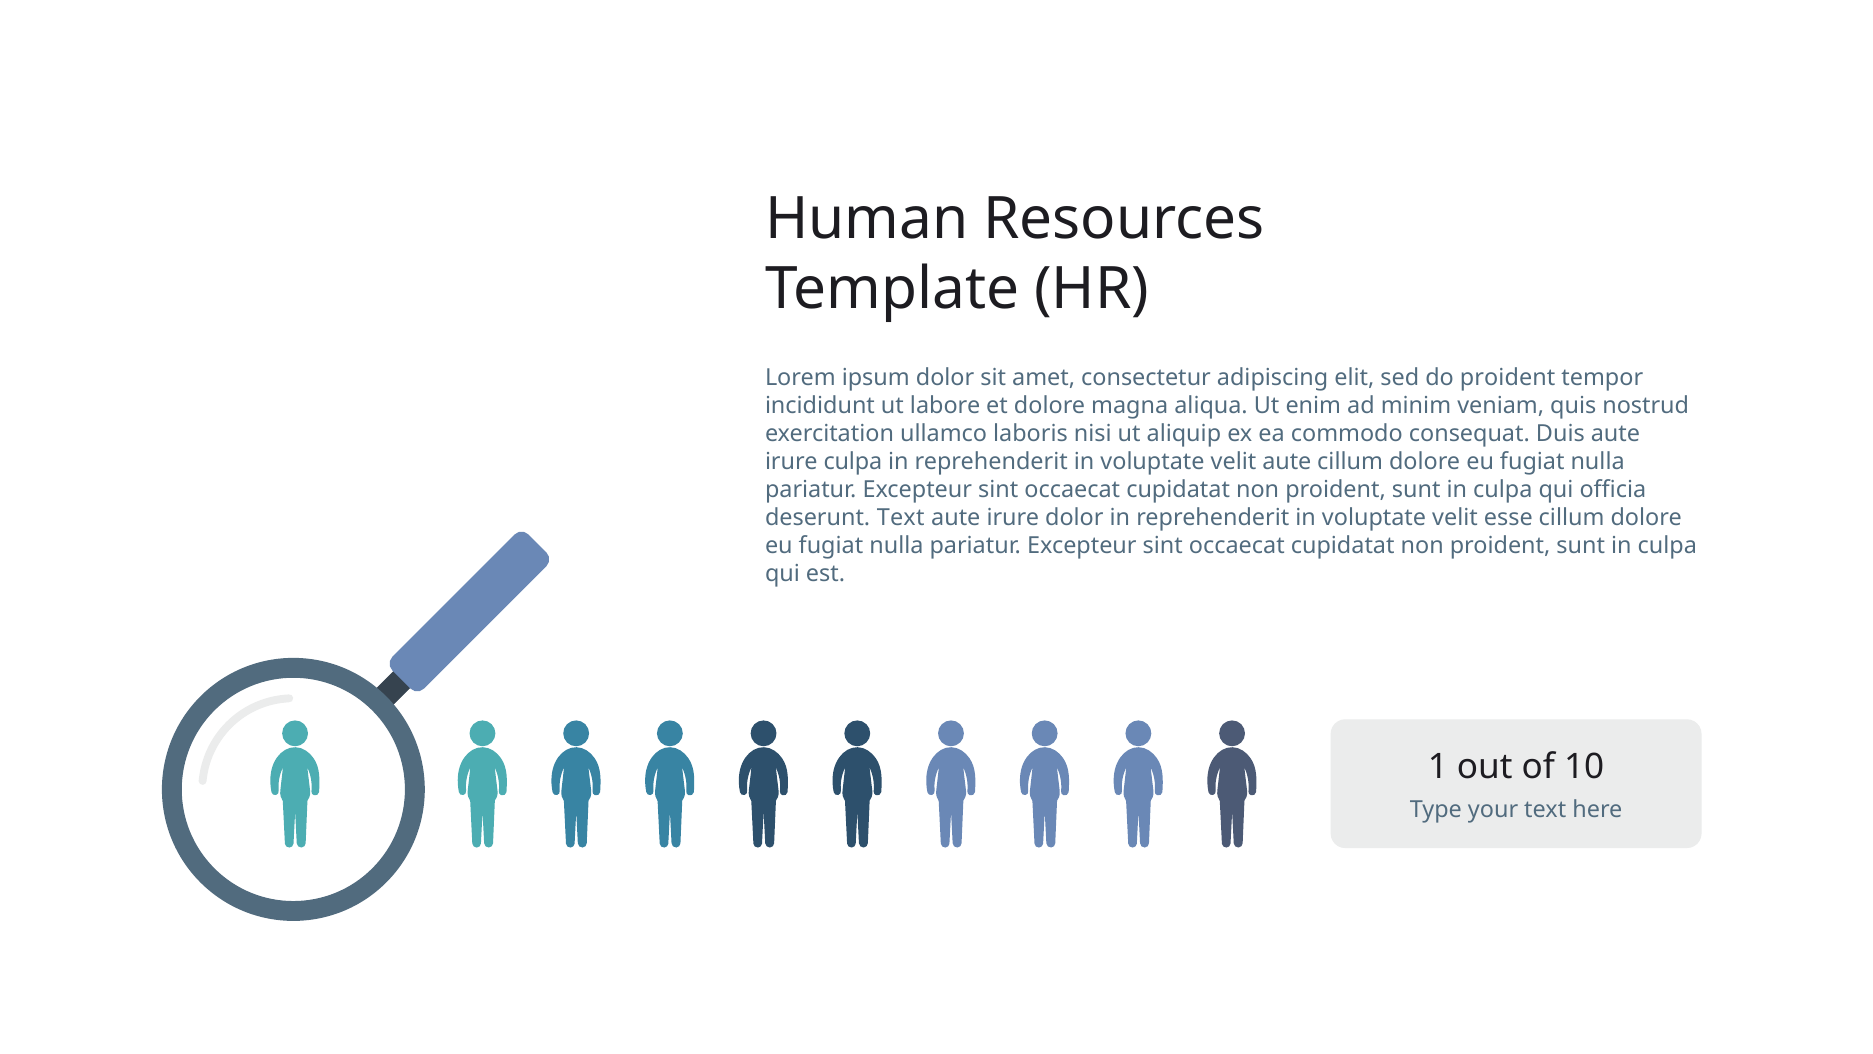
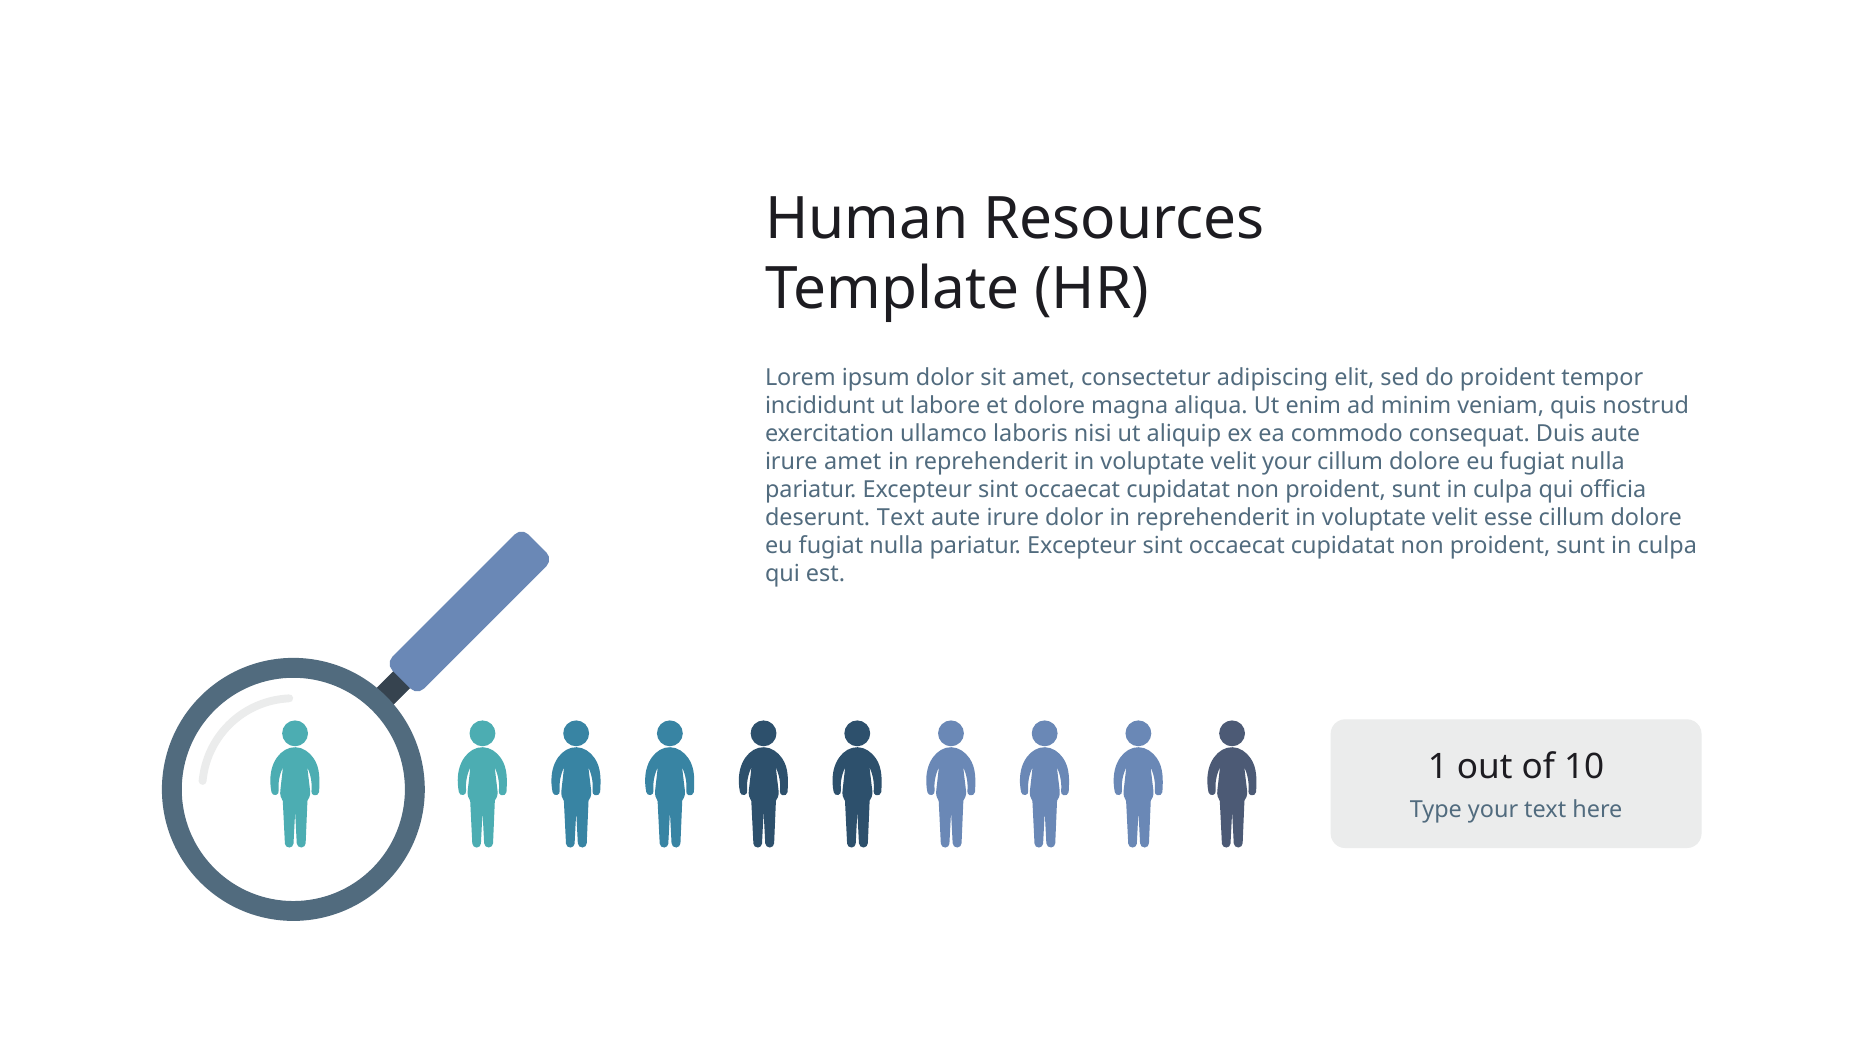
irure culpa: culpa -> amet
velit aute: aute -> your
